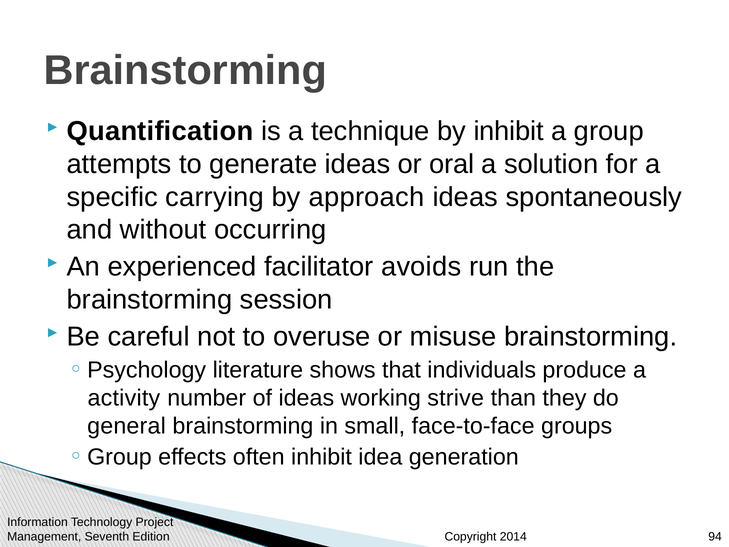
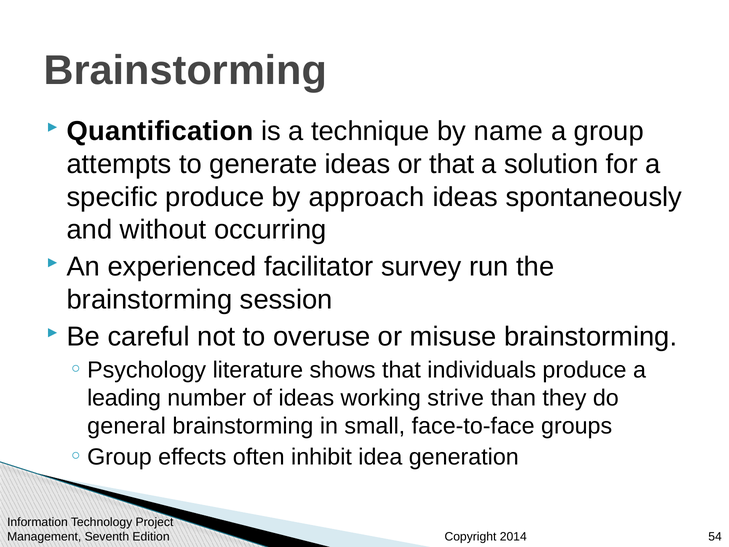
by inhibit: inhibit -> name
or oral: oral -> that
specific carrying: carrying -> produce
avoids: avoids -> survey
activity: activity -> leading
94: 94 -> 54
